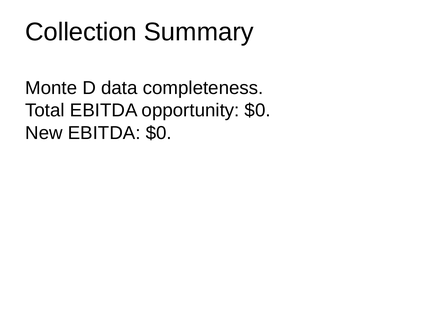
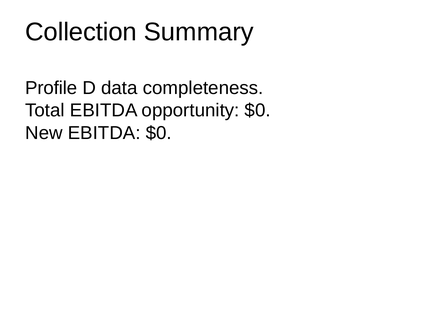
Monte: Monte -> Profile
